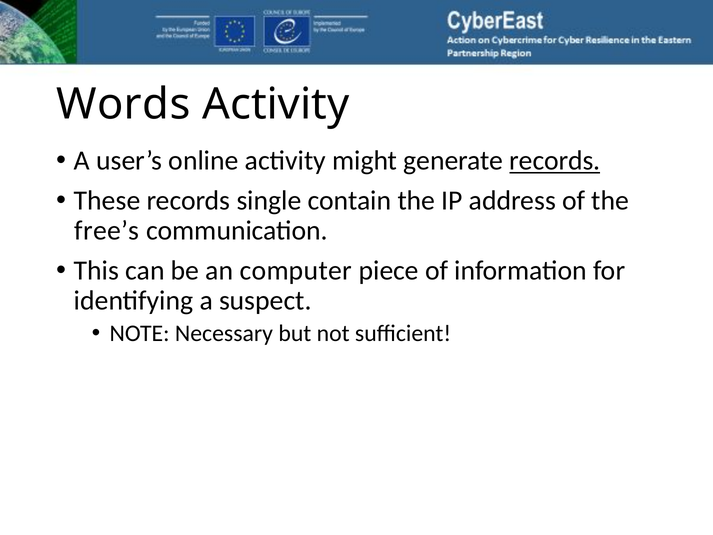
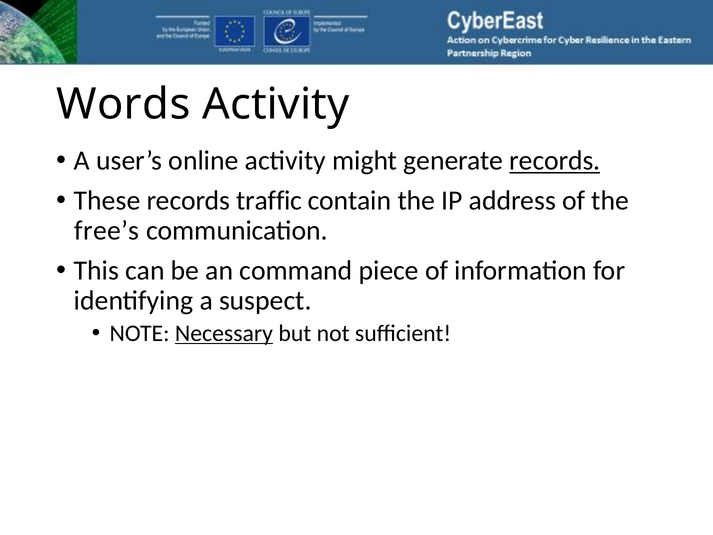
single: single -> traffic
computer: computer -> command
Necessary underline: none -> present
